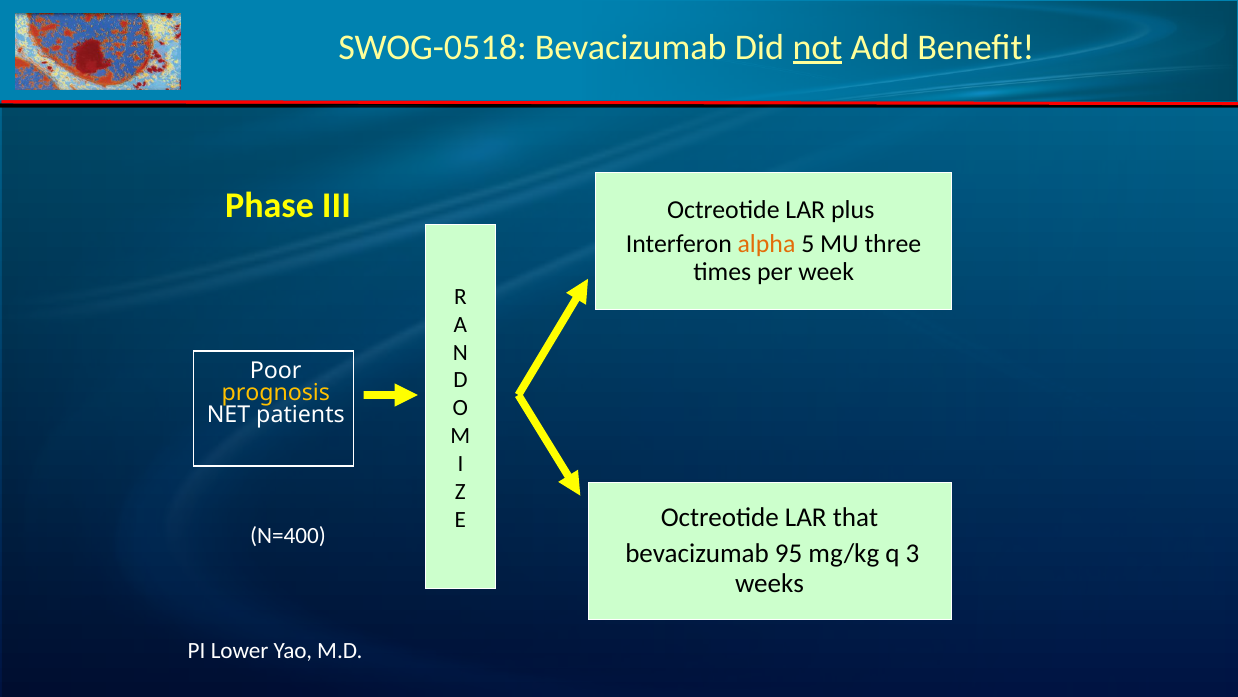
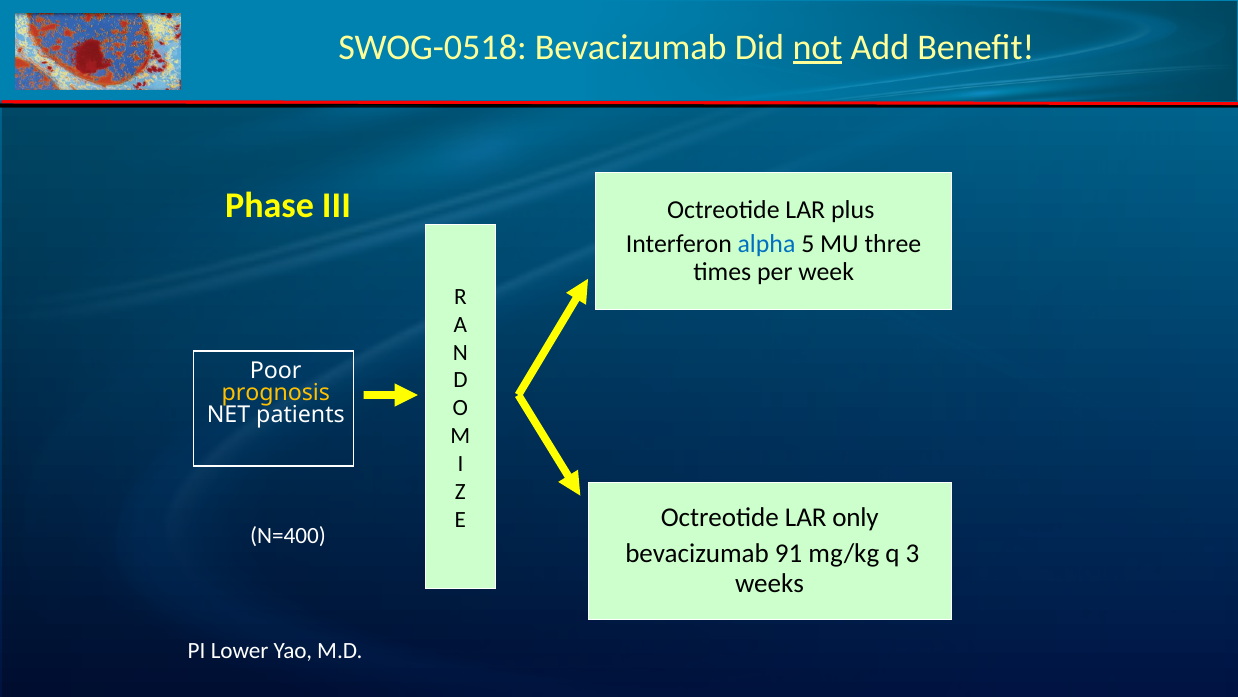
alpha colour: orange -> blue
that: that -> only
95: 95 -> 91
